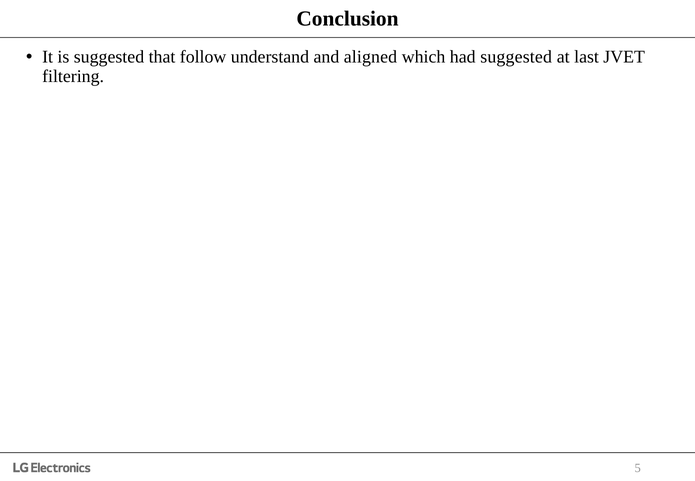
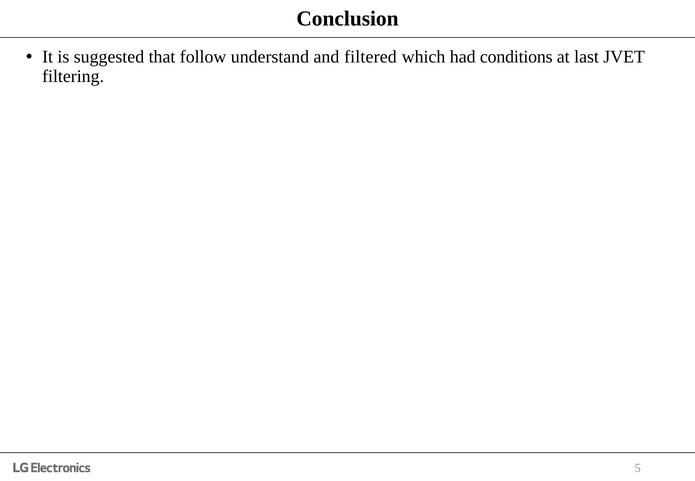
aligned: aligned -> filtered
had suggested: suggested -> conditions
